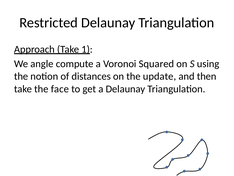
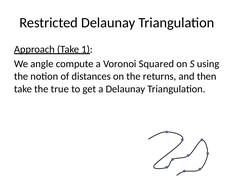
update: update -> returns
face: face -> true
